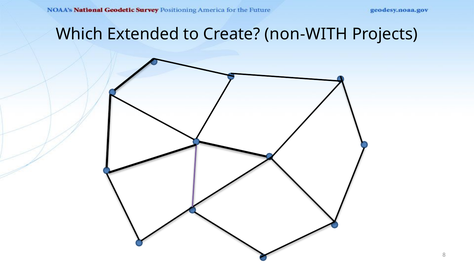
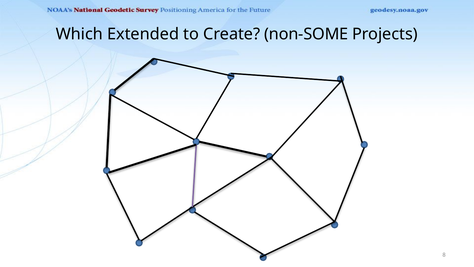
non-WITH: non-WITH -> non-SOME
